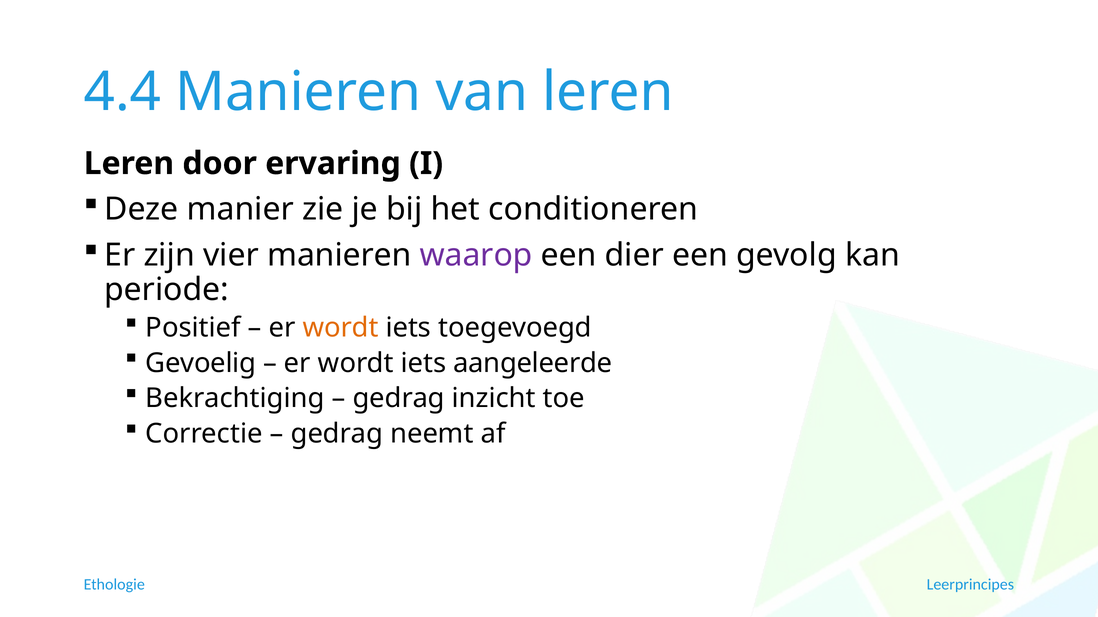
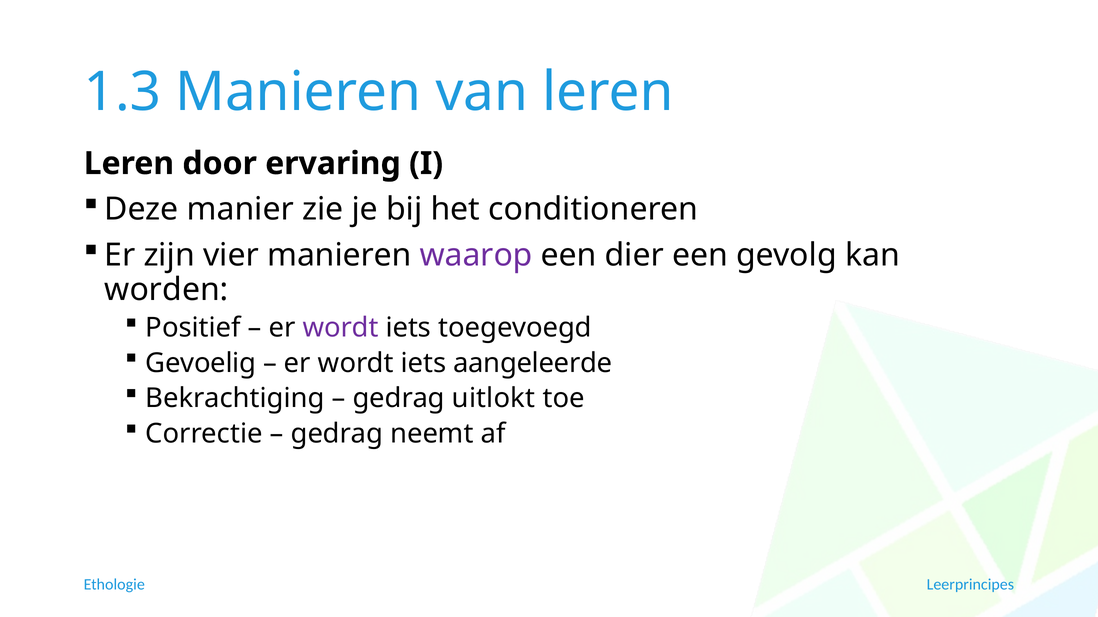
4.4: 4.4 -> 1.3
periode: periode -> worden
wordt at (341, 328) colour: orange -> purple
inzicht: inzicht -> uitlokt
